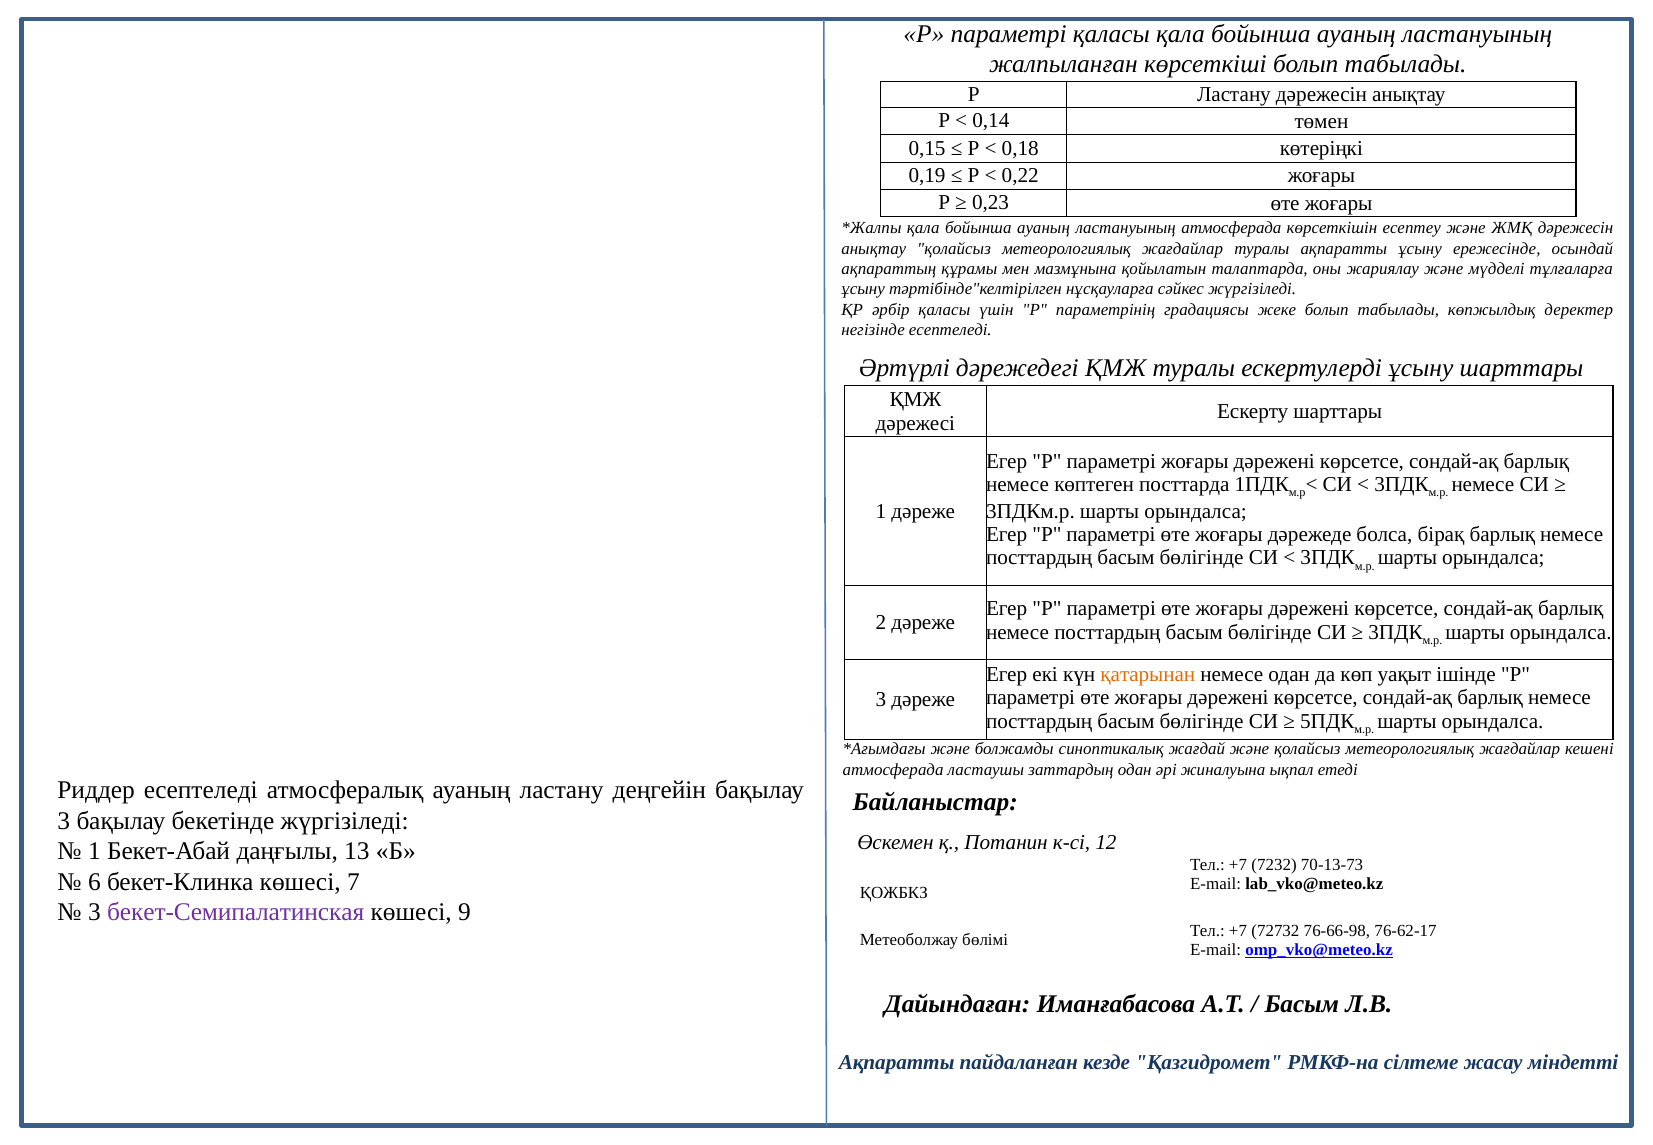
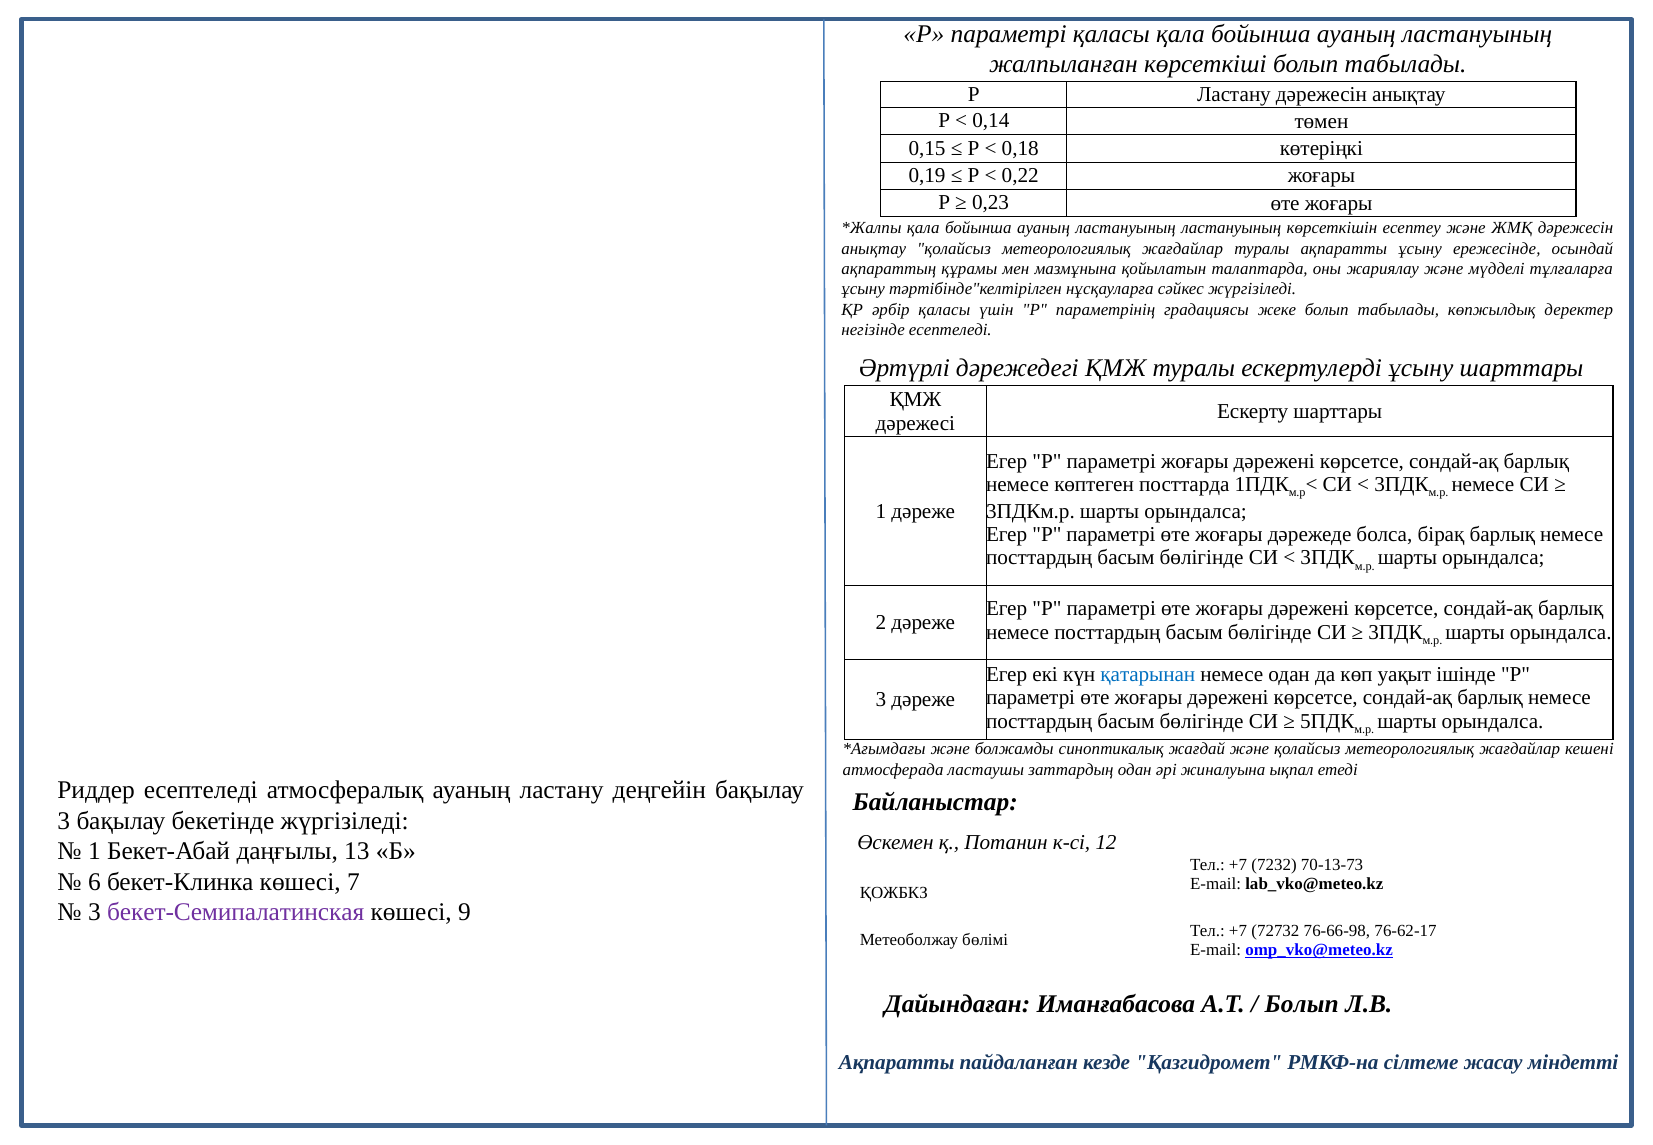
ластануының атмосферада: атмосферада -> ластануының
қатарынан colour: orange -> blue
Басым at (1302, 1003): Басым -> Болып
